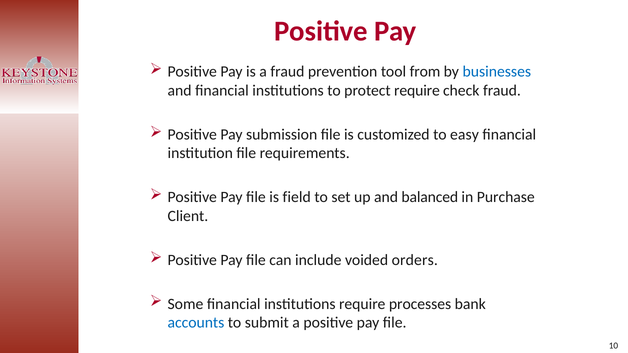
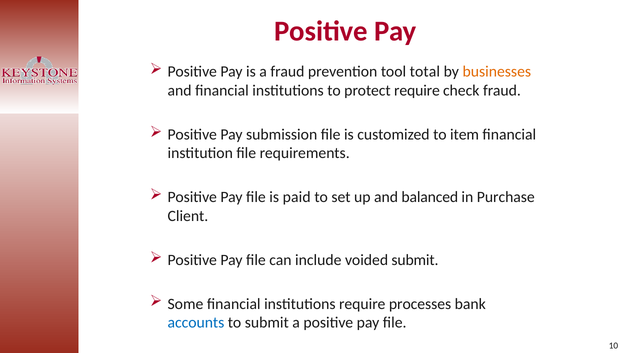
from: from -> total
businesses colour: blue -> orange
easy: easy -> item
field: field -> paid
voided orders: orders -> submit
